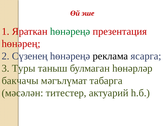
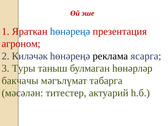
һөнәреңә at (70, 31) colour: green -> blue
һөнәрең: һөнәрең -> агроном
Сүзенең: Сүзенең -> Киләчәк
